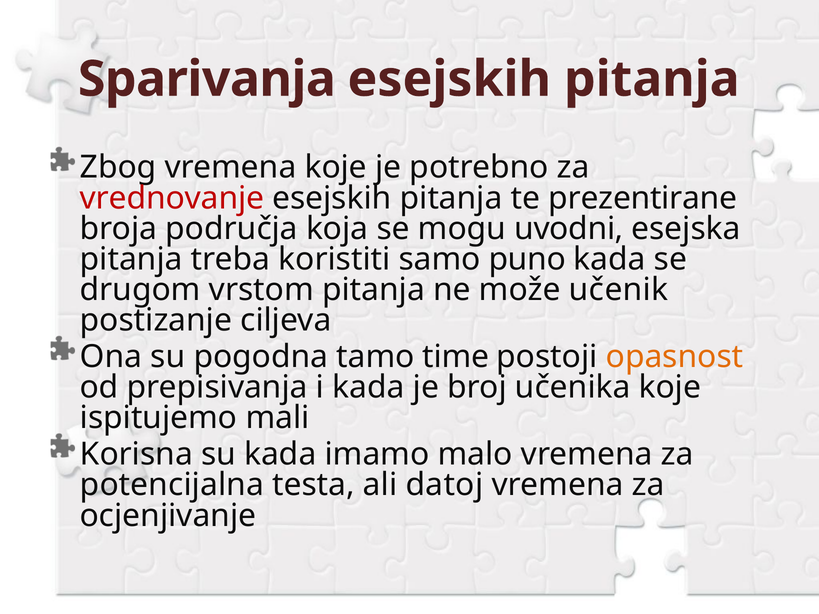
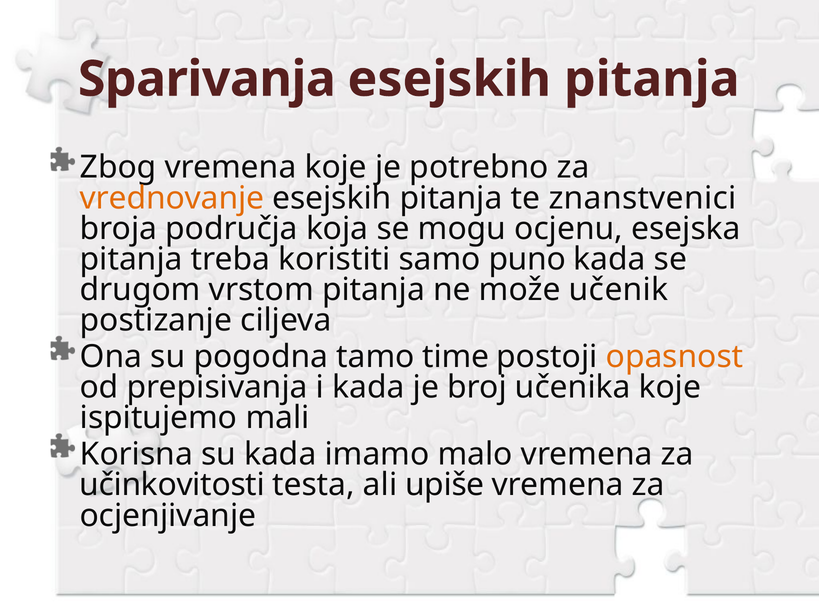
vrednovanje colour: red -> orange
prezentirane: prezentirane -> znanstvenici
uvodni: uvodni -> ocjenu
potencijalna: potencijalna -> učinkovitosti
datoj: datoj -> upiše
